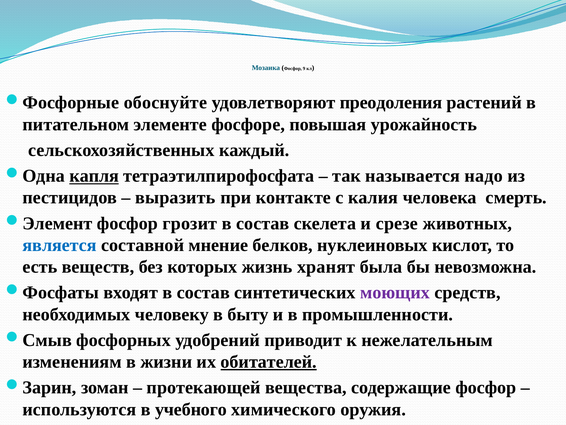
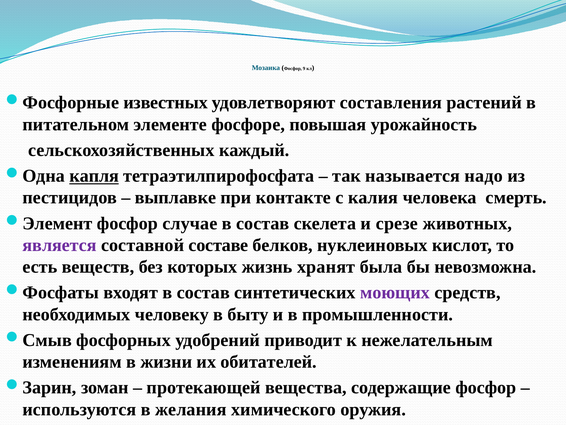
обоснуйте: обоснуйте -> известных
преодоления: преодоления -> составления
выразить: выразить -> выплавке
грозит: грозит -> случае
является colour: blue -> purple
мнение: мнение -> составе
обитателей underline: present -> none
учебного: учебного -> желания
